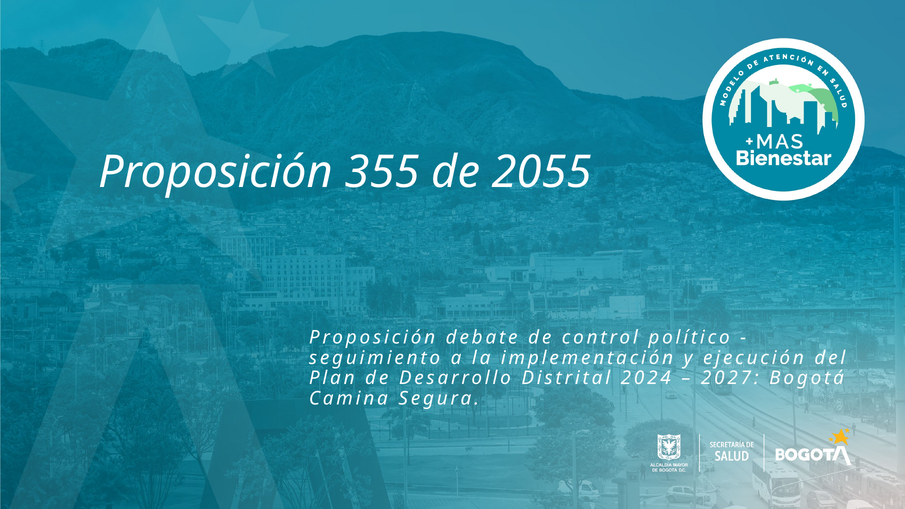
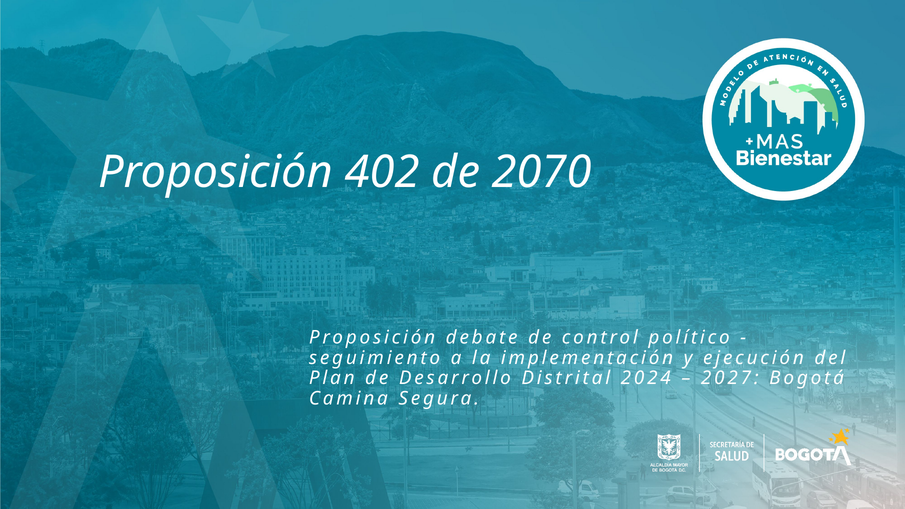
355: 355 -> 402
2055: 2055 -> 2070
